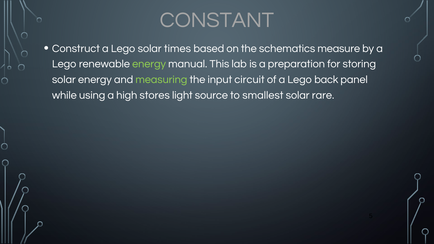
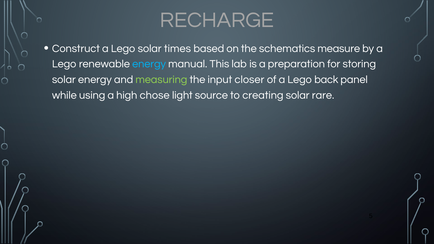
CONSTANT: CONSTANT -> RECHARGE
energy at (149, 64) colour: light green -> light blue
circuit: circuit -> closer
stores: stores -> chose
smallest: smallest -> creating
